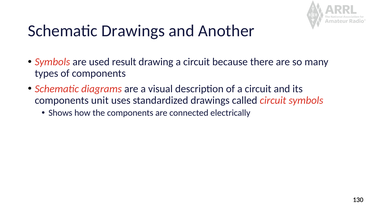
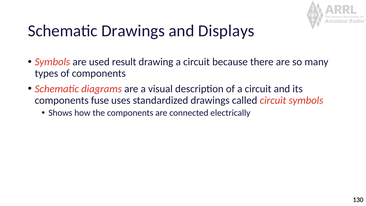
Another: Another -> Displays
unit: unit -> fuse
